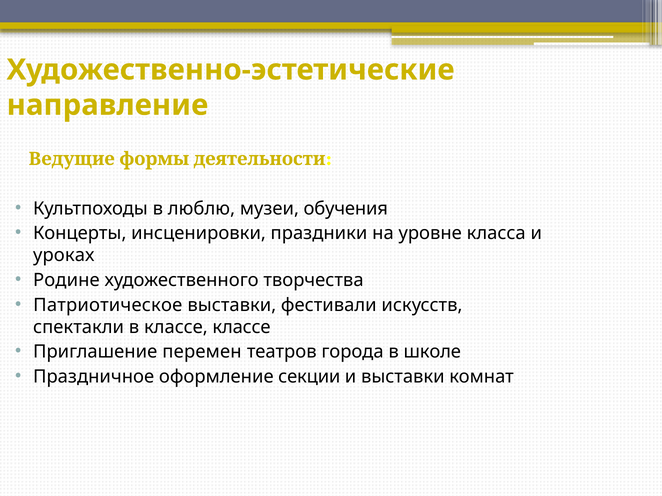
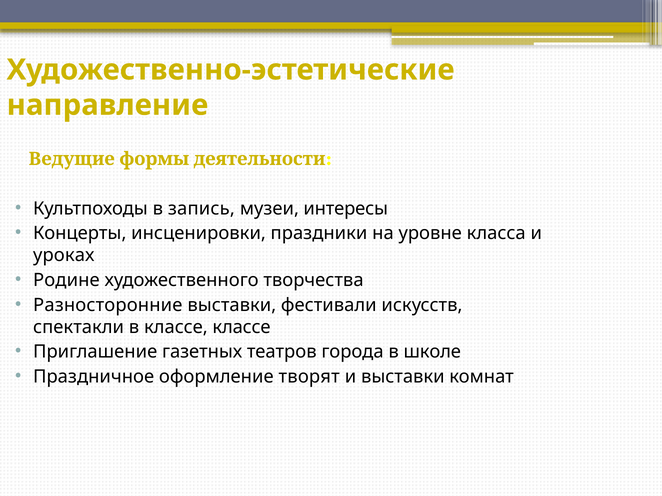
люблю: люблю -> запись
обучения: обучения -> интересы
Патриотическое: Патриотическое -> Разносторонние
перемен: перемен -> газетных
секции: секции -> творят
